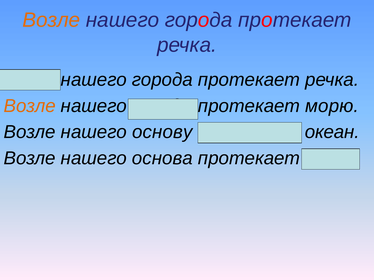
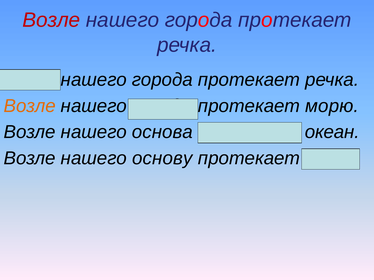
Возле at (51, 20) colour: orange -> red
основу: основу -> основа
основа: основа -> основу
